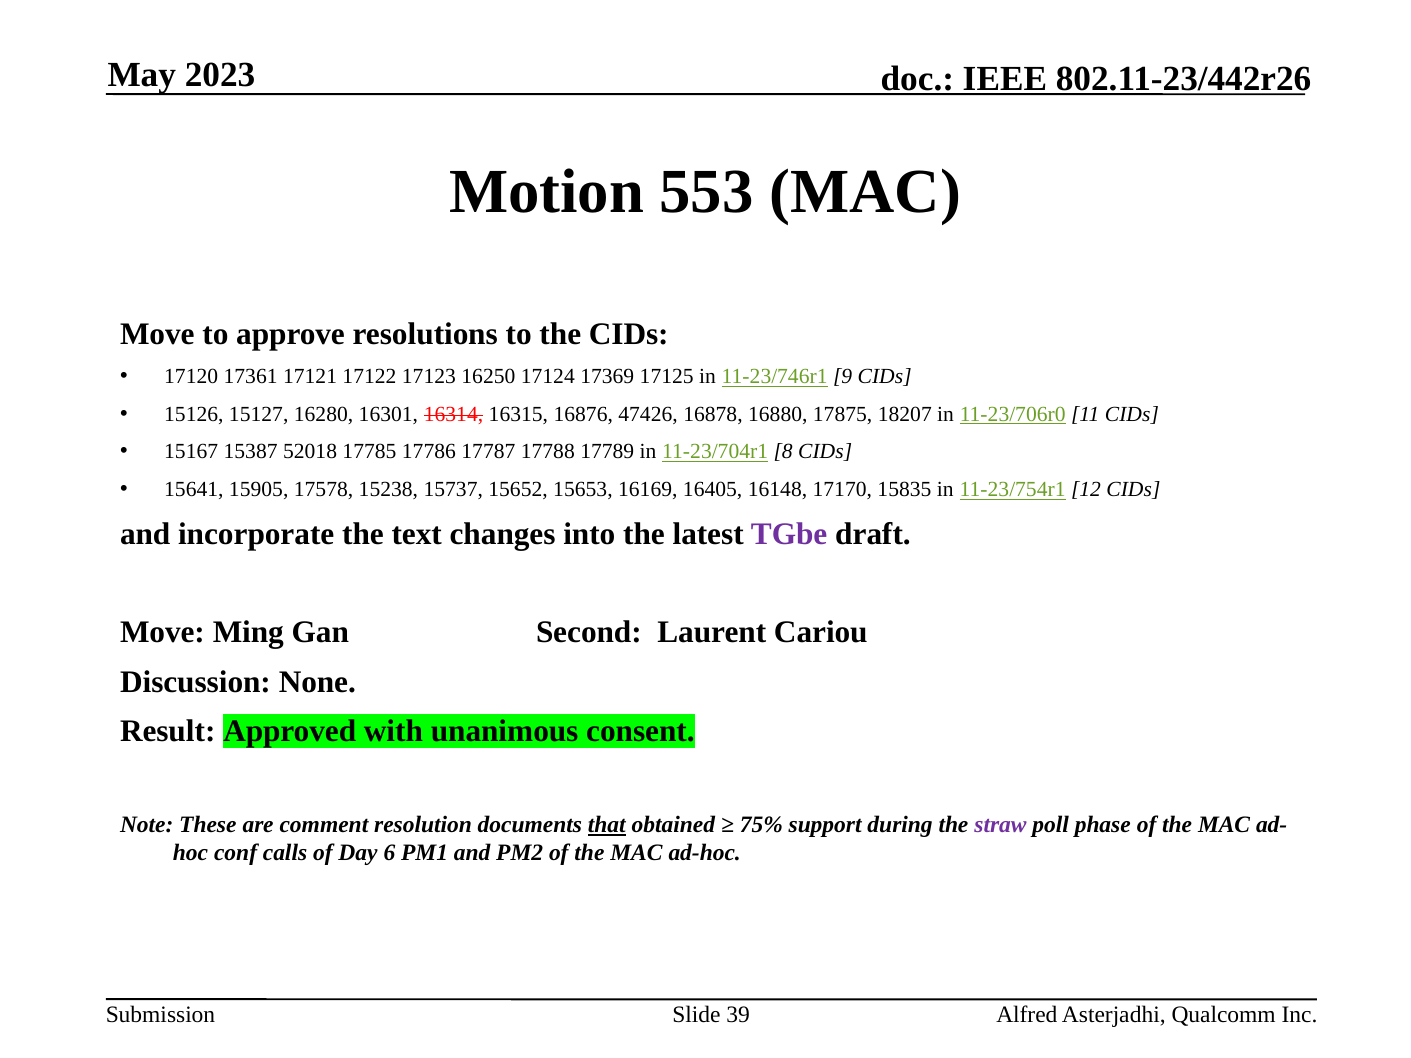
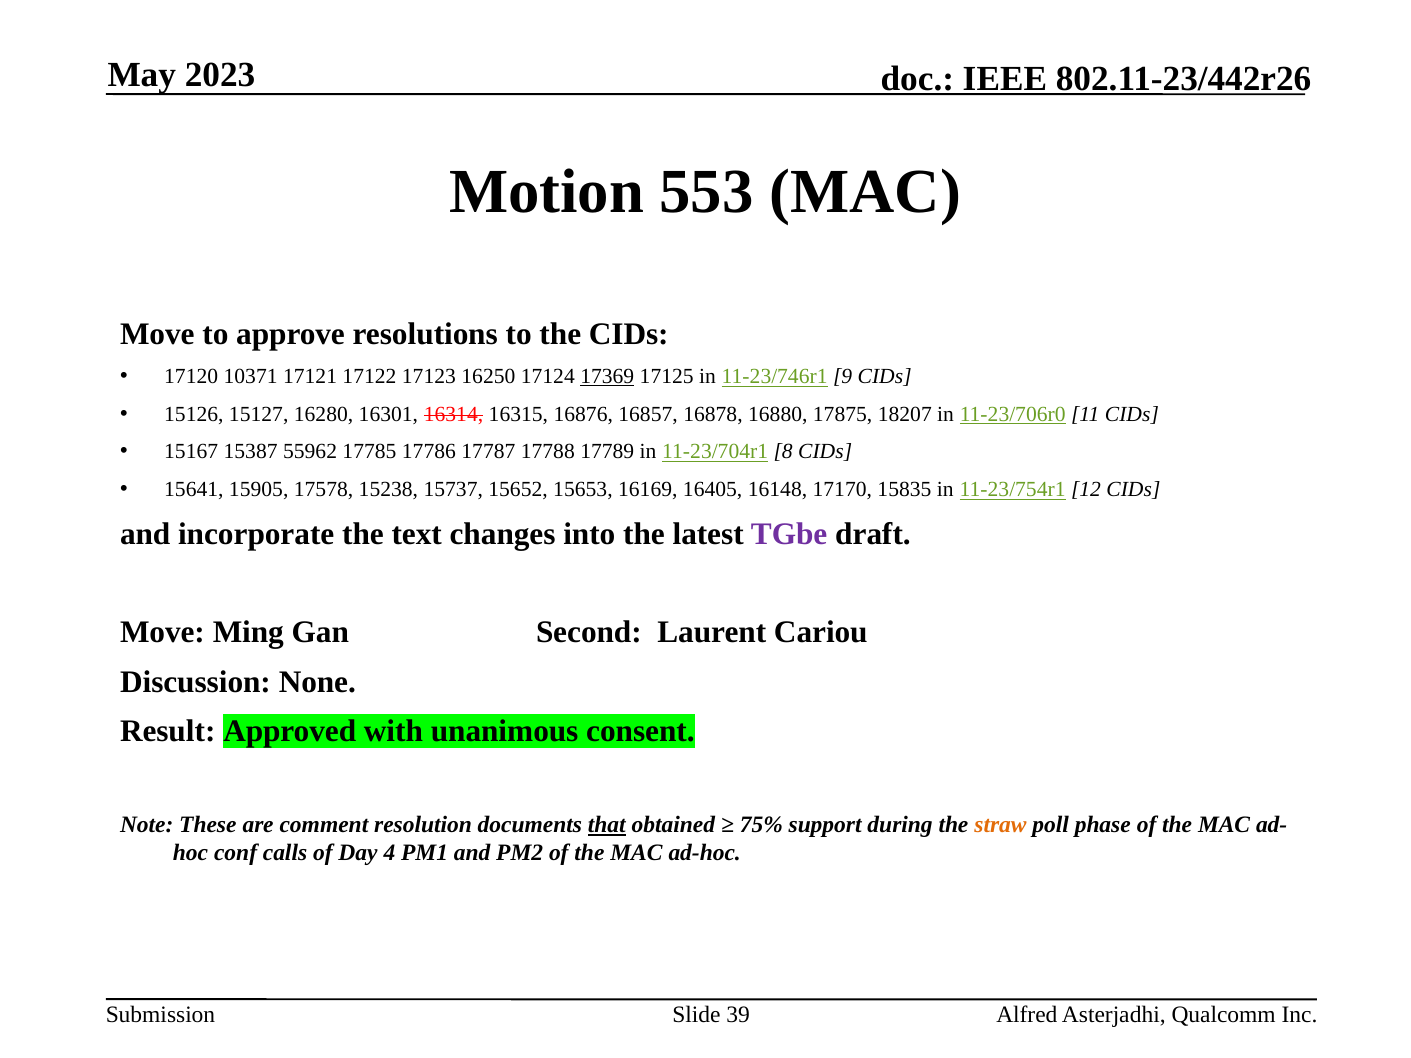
17361: 17361 -> 10371
17369 underline: none -> present
47426: 47426 -> 16857
52018: 52018 -> 55962
straw colour: purple -> orange
6: 6 -> 4
